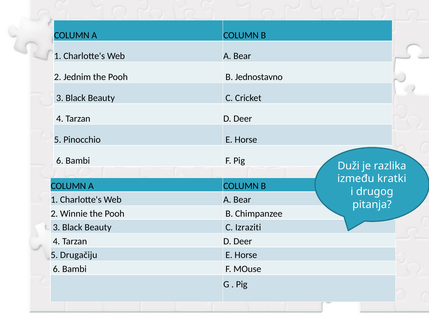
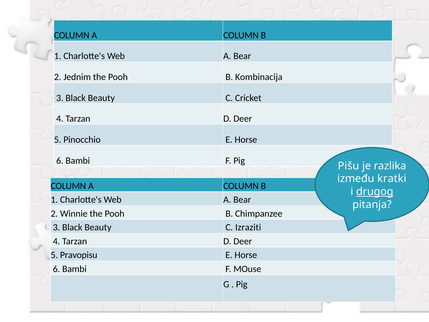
Jednostavno: Jednostavno -> Kombinacija
Duži: Duži -> Pišu
drugog underline: none -> present
Drugačiju: Drugačiju -> Pravopisu
